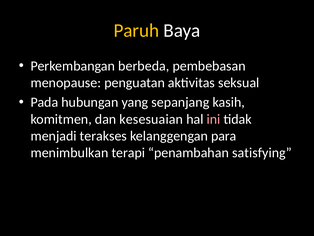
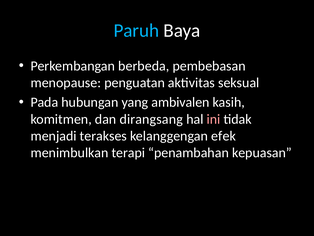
Paruh colour: yellow -> light blue
sepanjang: sepanjang -> ambivalen
kesesuaian: kesesuaian -> dirangsang
para: para -> efek
satisfying: satisfying -> kepuasan
